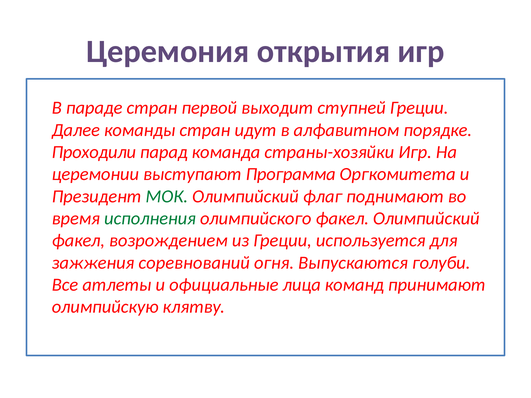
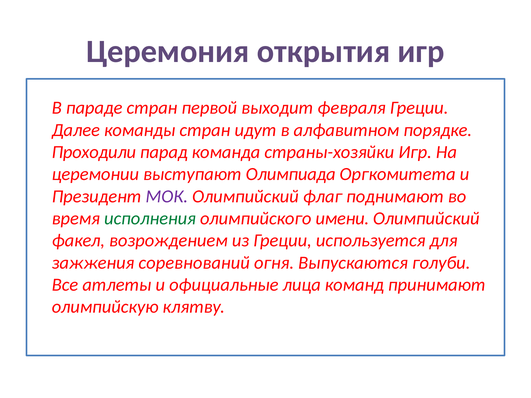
ступней: ступней -> февраля
Программа: Программа -> Олимпиада
МОК colour: green -> purple
олимпийского факел: факел -> имени
